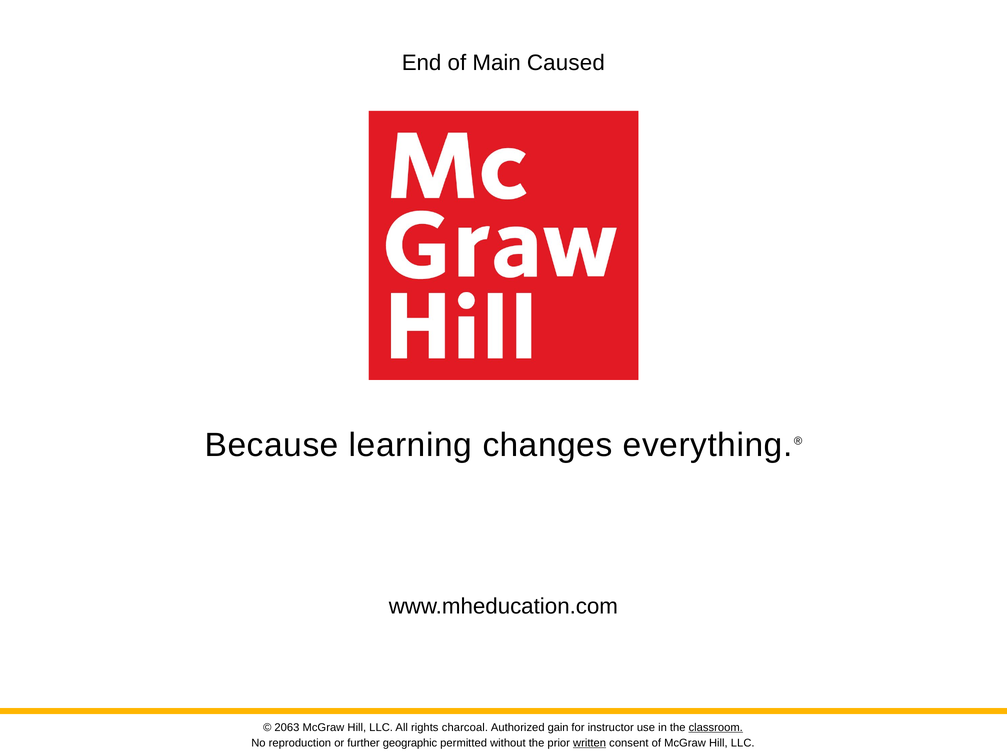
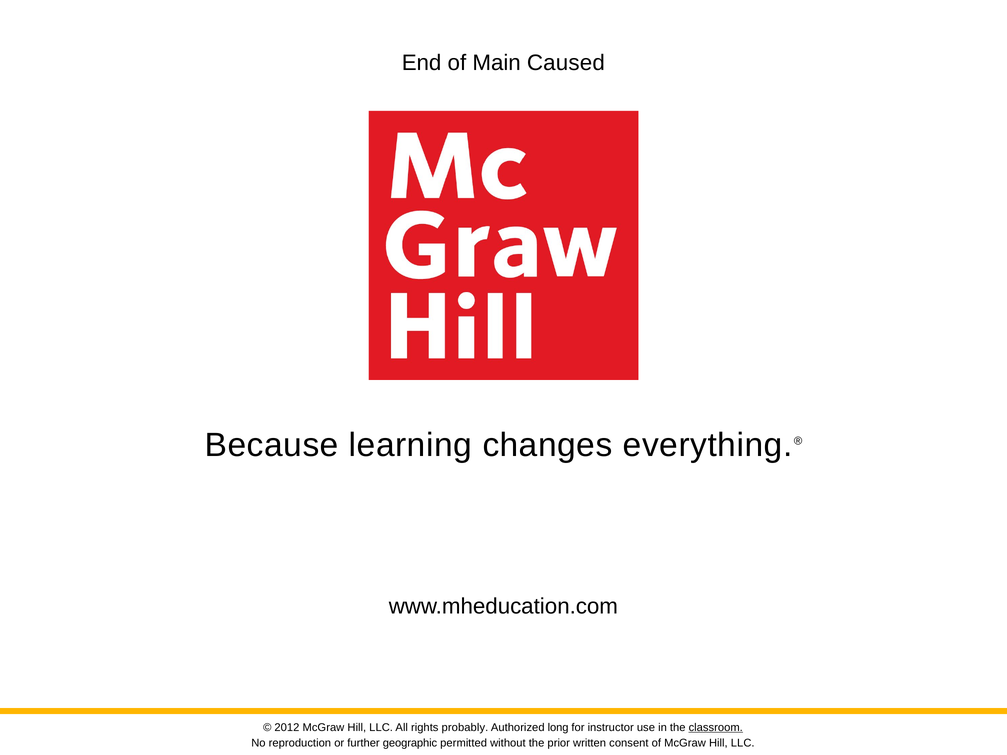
2063: 2063 -> 2012
charcoal: charcoal -> probably
gain: gain -> long
written underline: present -> none
